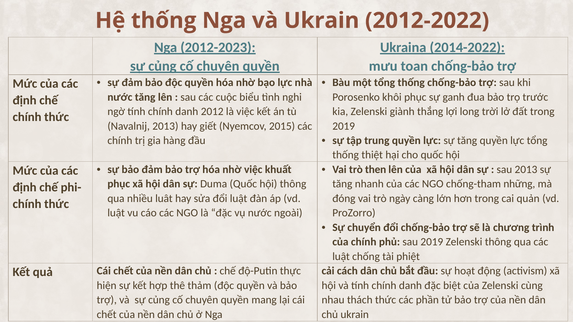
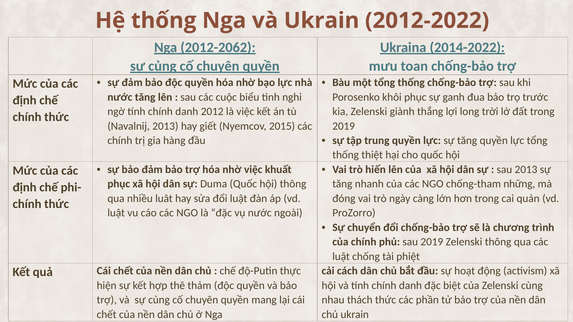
2012-2023: 2012-2023 -> 2012-2062
then: then -> hiến
